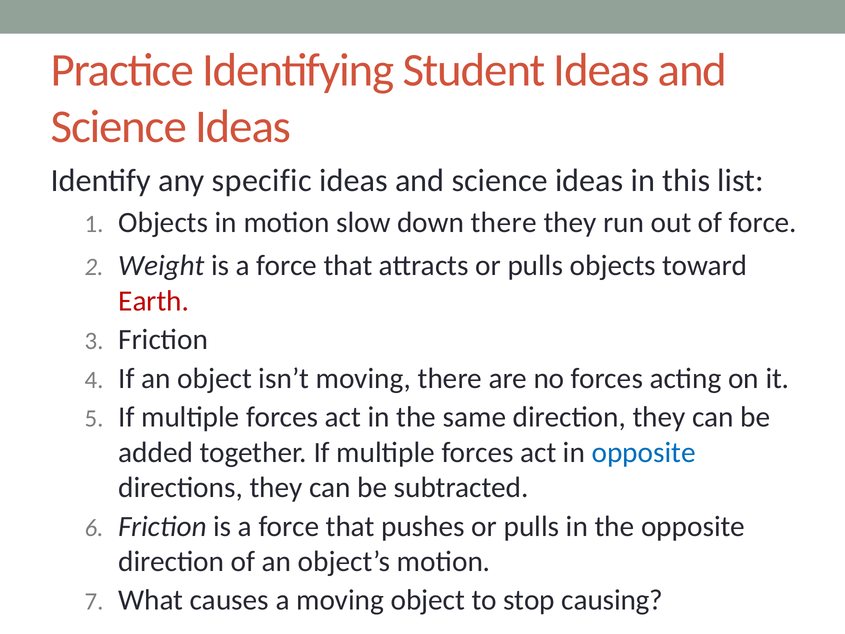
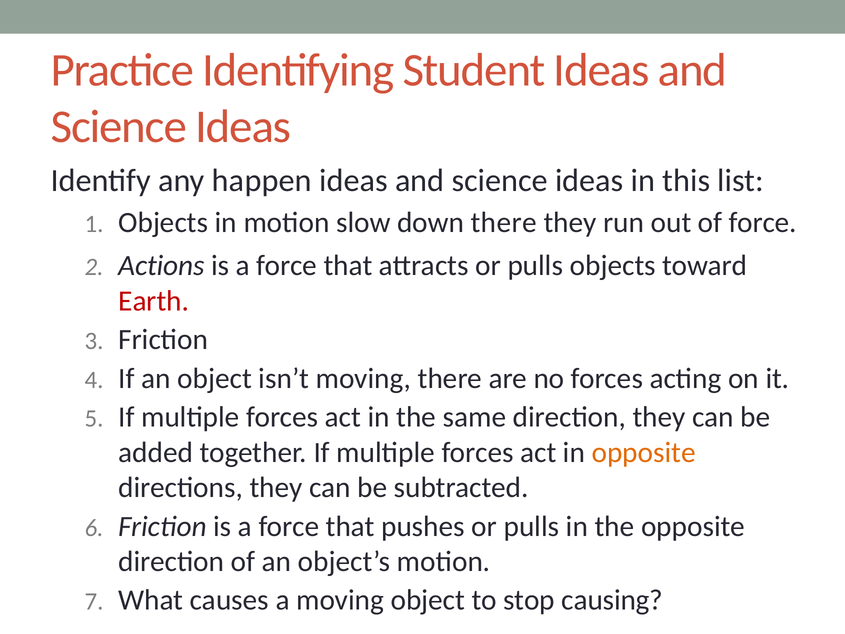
specific: specific -> happen
Weight: Weight -> Actions
opposite at (644, 452) colour: blue -> orange
